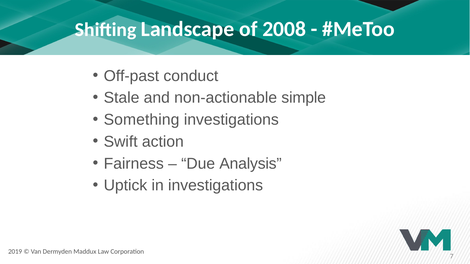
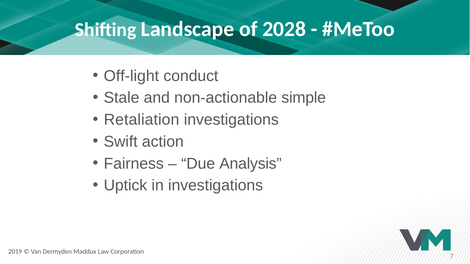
2008: 2008 -> 2028
Off-past: Off-past -> Off-light
Something: Something -> Retaliation
